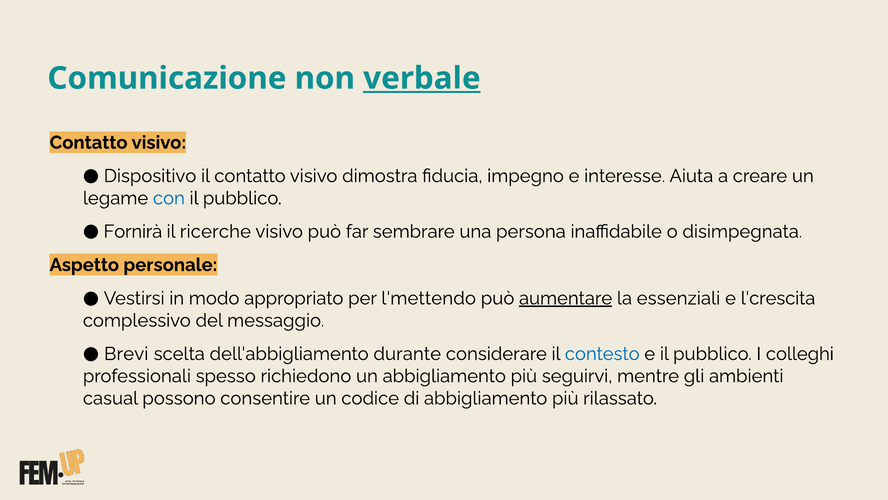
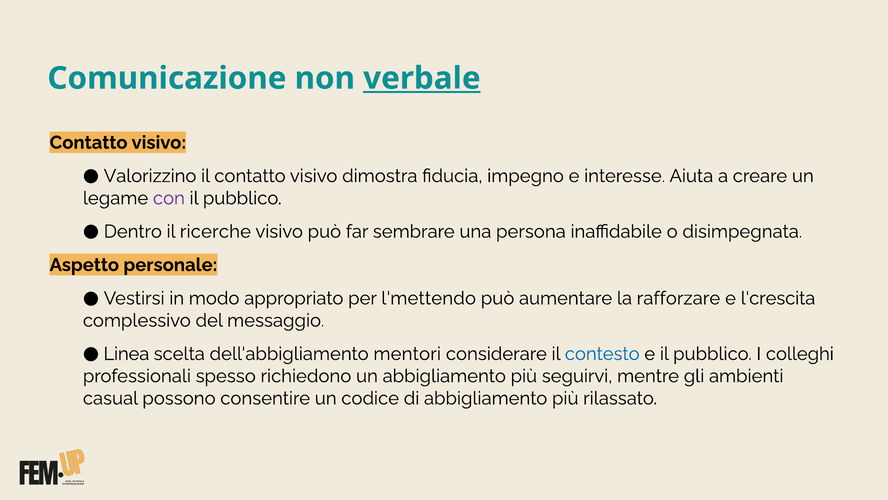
Dispositivo: Dispositivo -> Valorizzino
con colour: blue -> purple
Fornirà: Fornirà -> Dentro
aumentare underline: present -> none
essenziali: essenziali -> rafforzare
Brevi: Brevi -> Linea
durante: durante -> mentori
